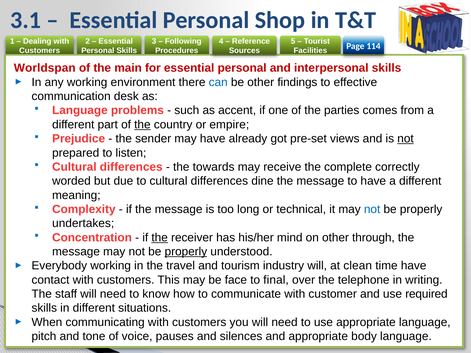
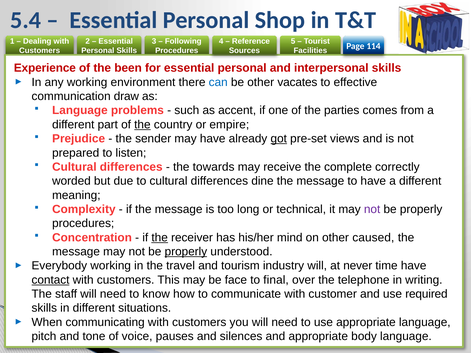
3.1: 3.1 -> 5.4
Worldspan: Worldspan -> Experience
main: main -> been
findings: findings -> vacates
desk: desk -> draw
got underline: none -> present
not at (406, 139) underline: present -> none
not at (372, 209) colour: blue -> purple
undertakes at (83, 224): undertakes -> procedures
through: through -> caused
clean: clean -> never
contact underline: none -> present
